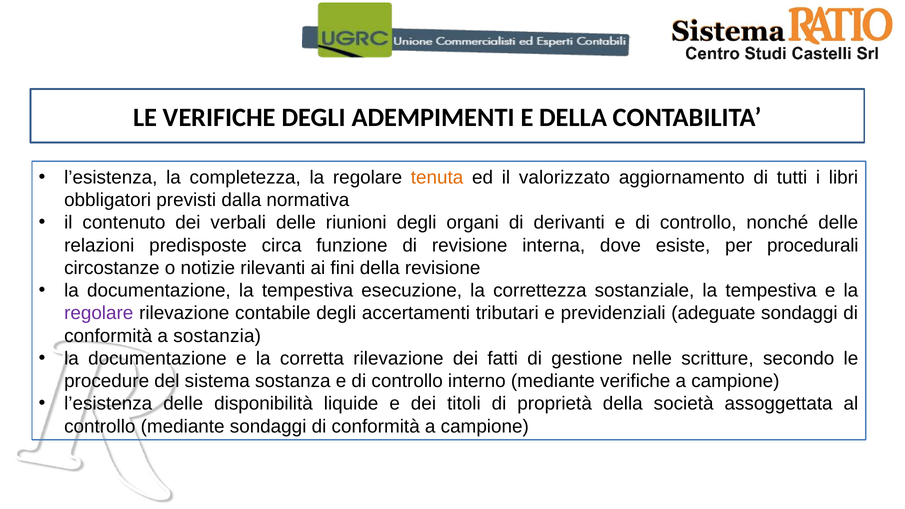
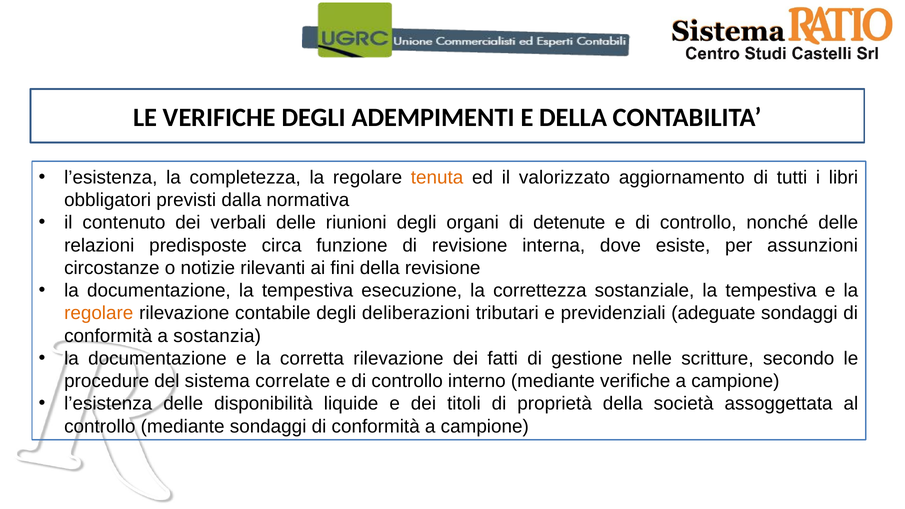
derivanti: derivanti -> detenute
procedurali: procedurali -> assunzioni
regolare at (99, 313) colour: purple -> orange
accertamenti: accertamenti -> deliberazioni
sostanza: sostanza -> correlate
